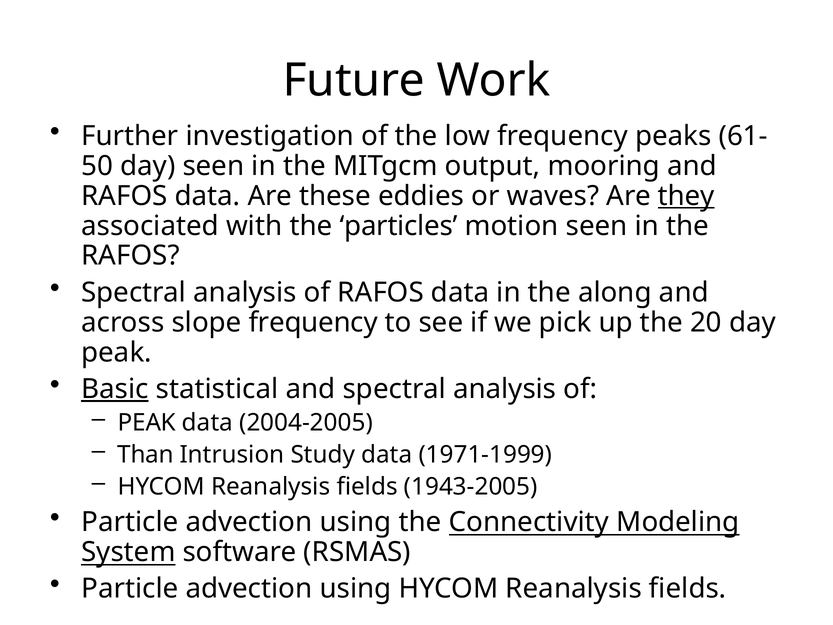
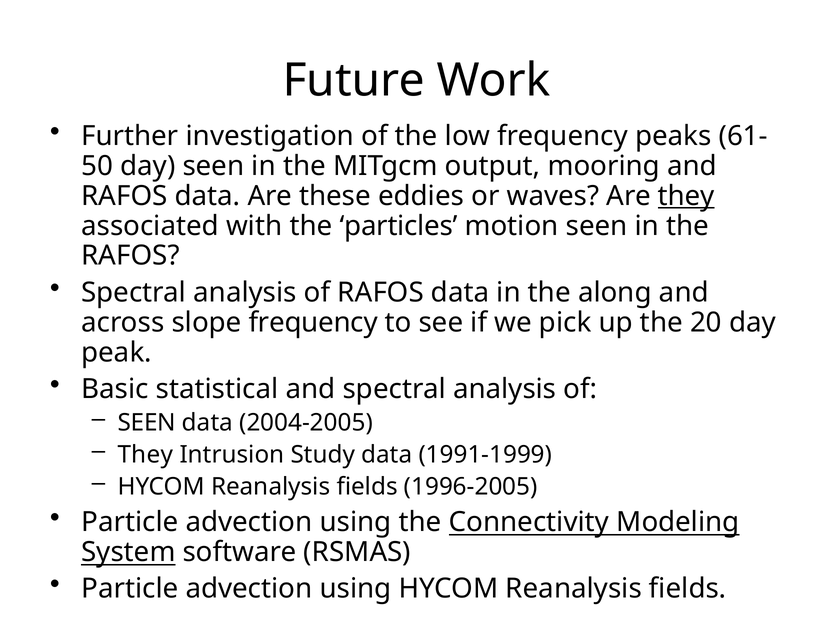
Basic underline: present -> none
PEAK at (147, 422): PEAK -> SEEN
Than at (146, 454): Than -> They
1971-1999: 1971-1999 -> 1991-1999
1943-2005: 1943-2005 -> 1996-2005
